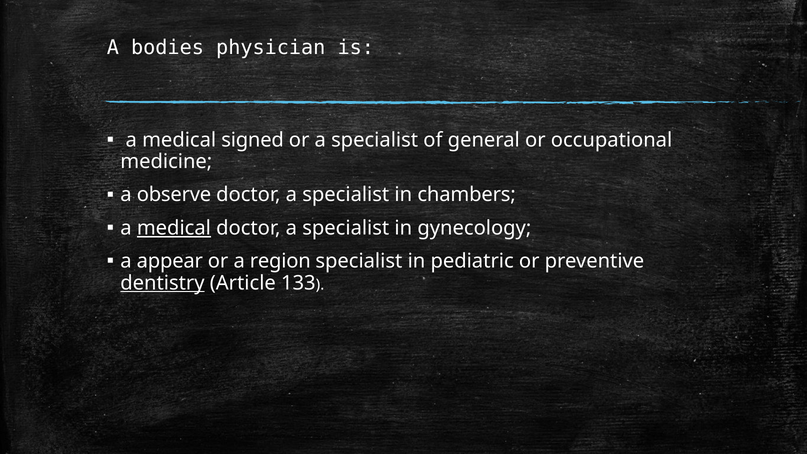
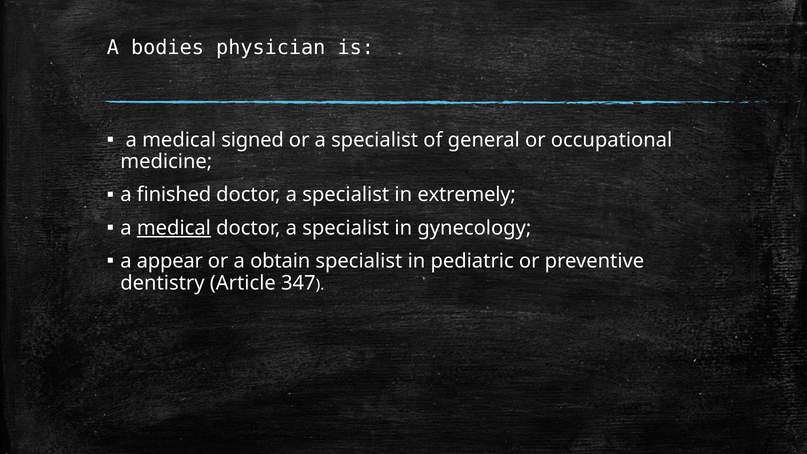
observe: observe -> ﬁnished
chambers: chambers -> extremely
region: region -> obtain
dentistry underline: present -> none
133: 133 -> 347
